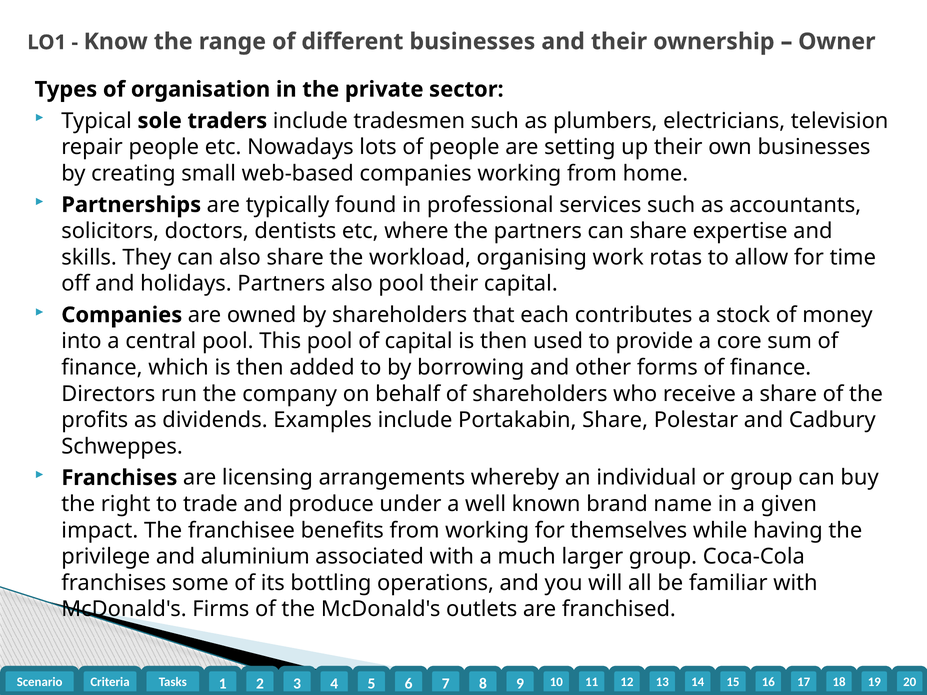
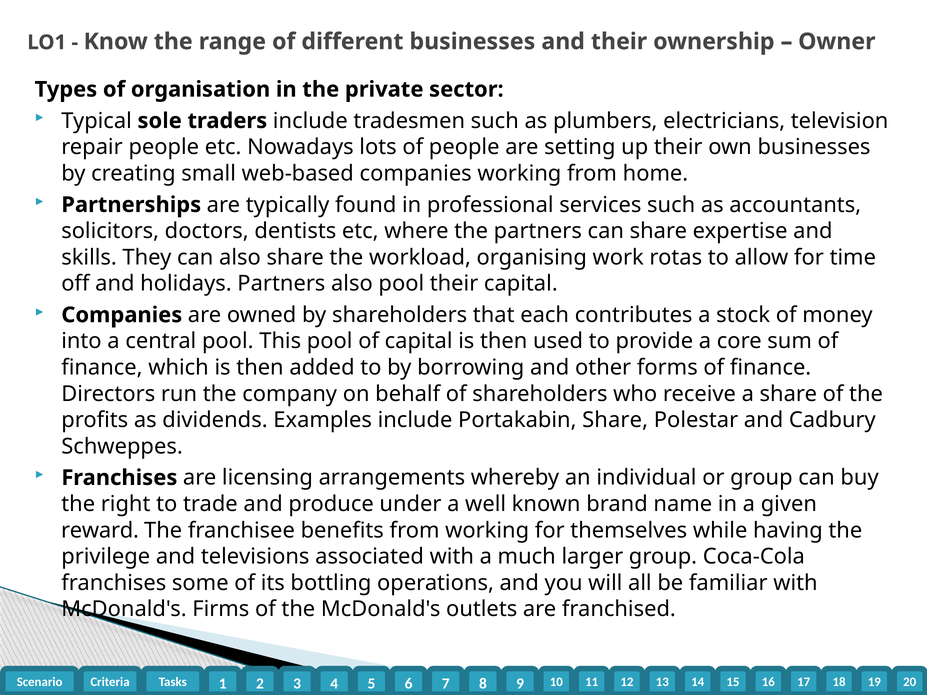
impact: impact -> reward
aluminium: aluminium -> televisions
